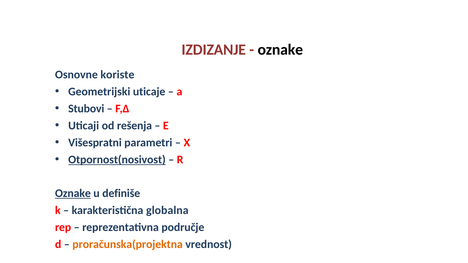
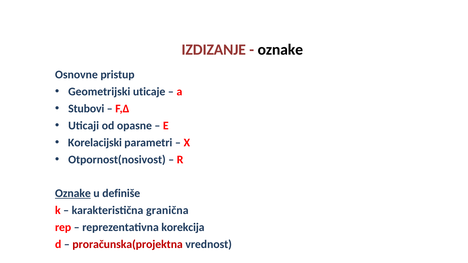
koriste: koriste -> pristup
rešenja: rešenja -> opasne
Višespratni: Višespratni -> Korelacijski
Otpornost(nosivost underline: present -> none
globalna: globalna -> granična
područje: područje -> korekcija
proračunska(projektna colour: orange -> red
